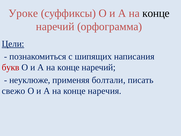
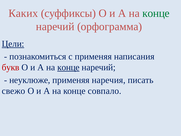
Уроке: Уроке -> Каких
конце at (156, 13) colour: black -> green
с шипящих: шипящих -> применяя
конце at (68, 67) underline: none -> present
болтали: болтали -> наречия
наречия: наречия -> совпало
